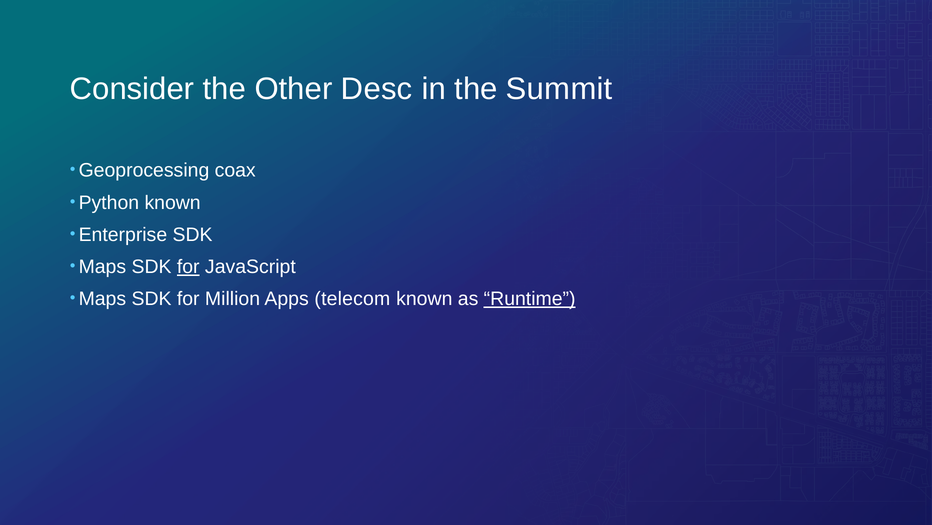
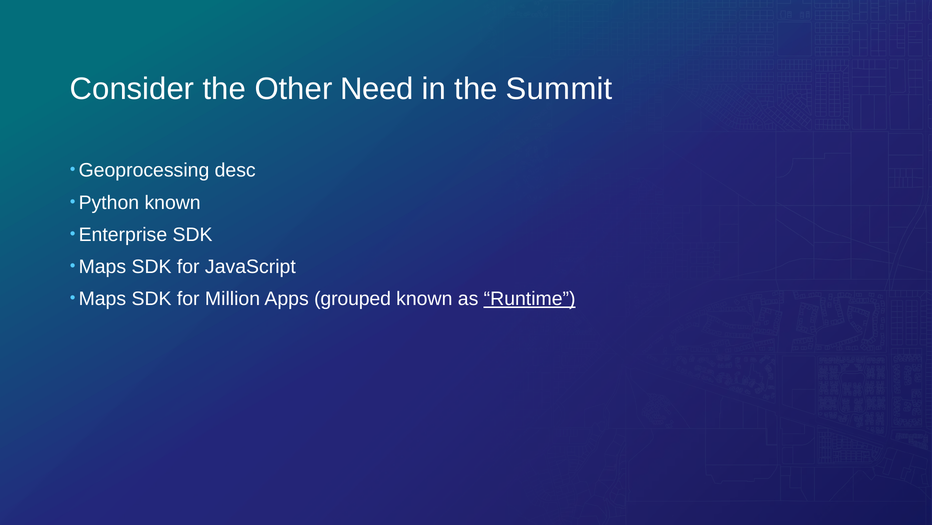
Desc: Desc -> Need
coax: coax -> desc
for at (188, 266) underline: present -> none
telecom: telecom -> grouped
